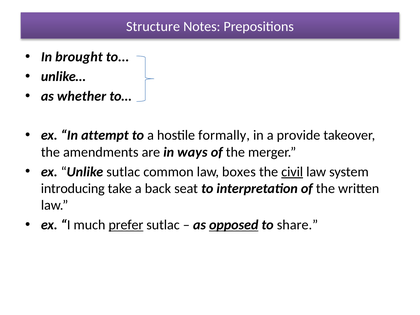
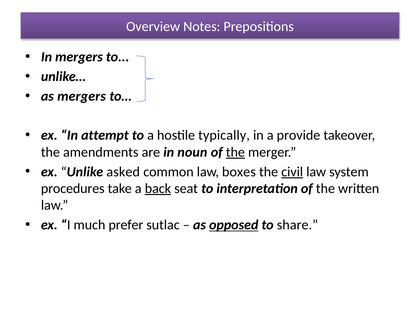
Structure: Structure -> Overview
In brought: brought -> mergers
as whether: whether -> mergers
formally: formally -> typically
ways: ways -> noun
the at (235, 152) underline: none -> present
Unlike sutlac: sutlac -> asked
introducing: introducing -> procedures
back underline: none -> present
prefer underline: present -> none
